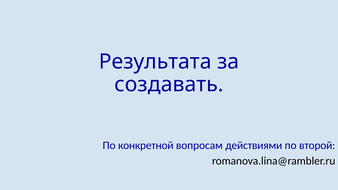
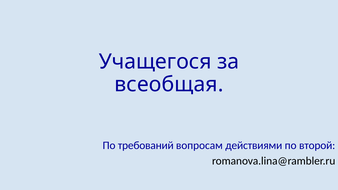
Результата: Результата -> Учащегося
создавать: создавать -> всеобщая
конкретной: конкретной -> требований
